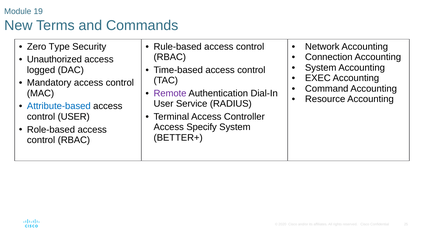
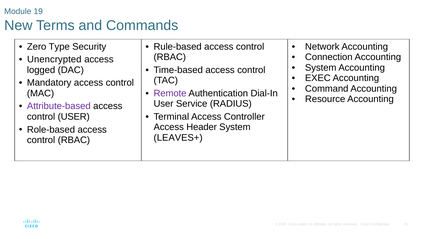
Unauthorized: Unauthorized -> Unencrypted
Attribute-based colour: blue -> purple
Specify: Specify -> Header
BETTER+: BETTER+ -> LEAVES+
